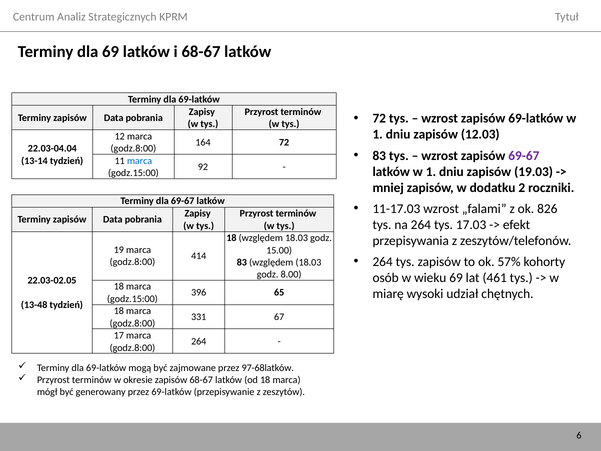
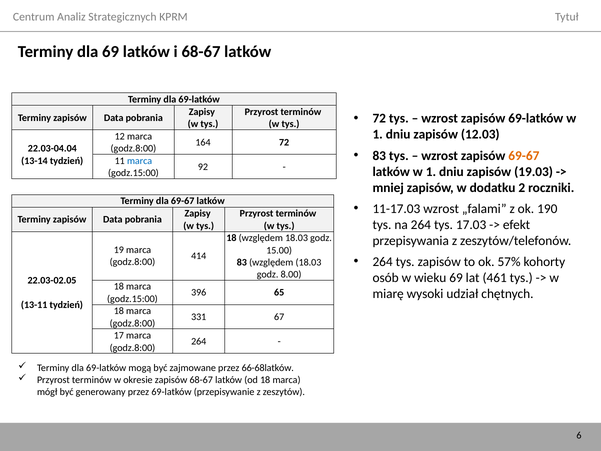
69-67 at (524, 156) colour: purple -> orange
826: 826 -> 190
13-48: 13-48 -> 13-11
97-68latków: 97-68latków -> 66-68latków
